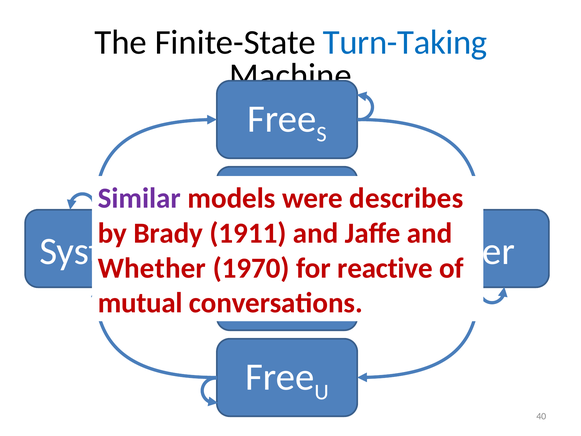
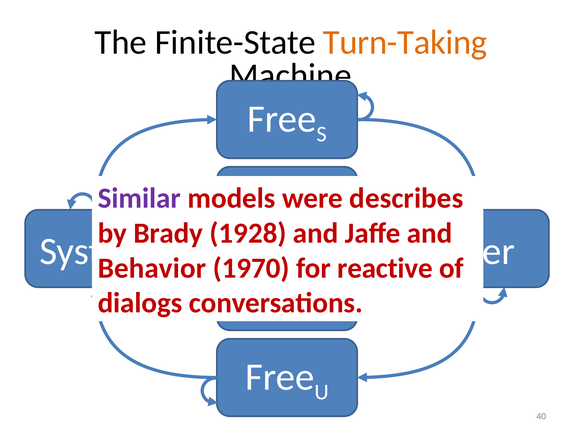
Turn-Taking colour: blue -> orange
1911: 1911 -> 1928
Whether: Whether -> Behavior
mutual: mutual -> dialogs
